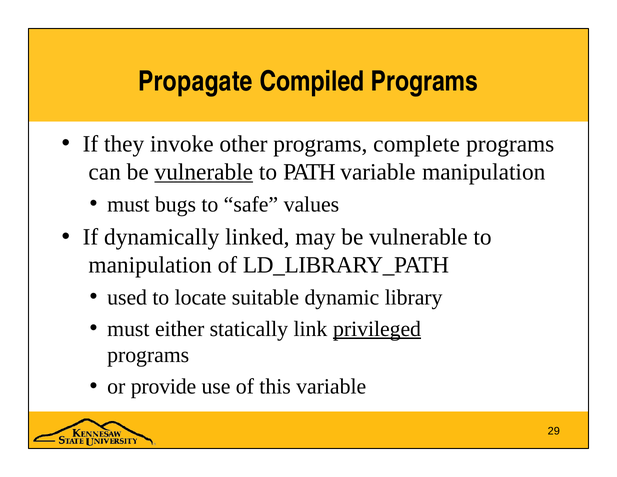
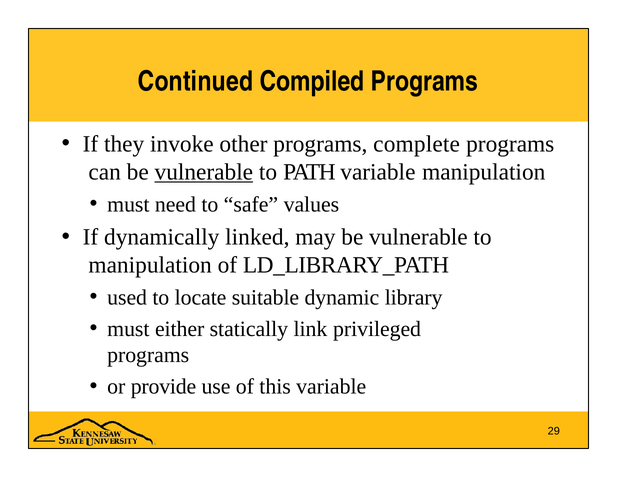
Propagate: Propagate -> Continued
bugs: bugs -> need
privileged underline: present -> none
